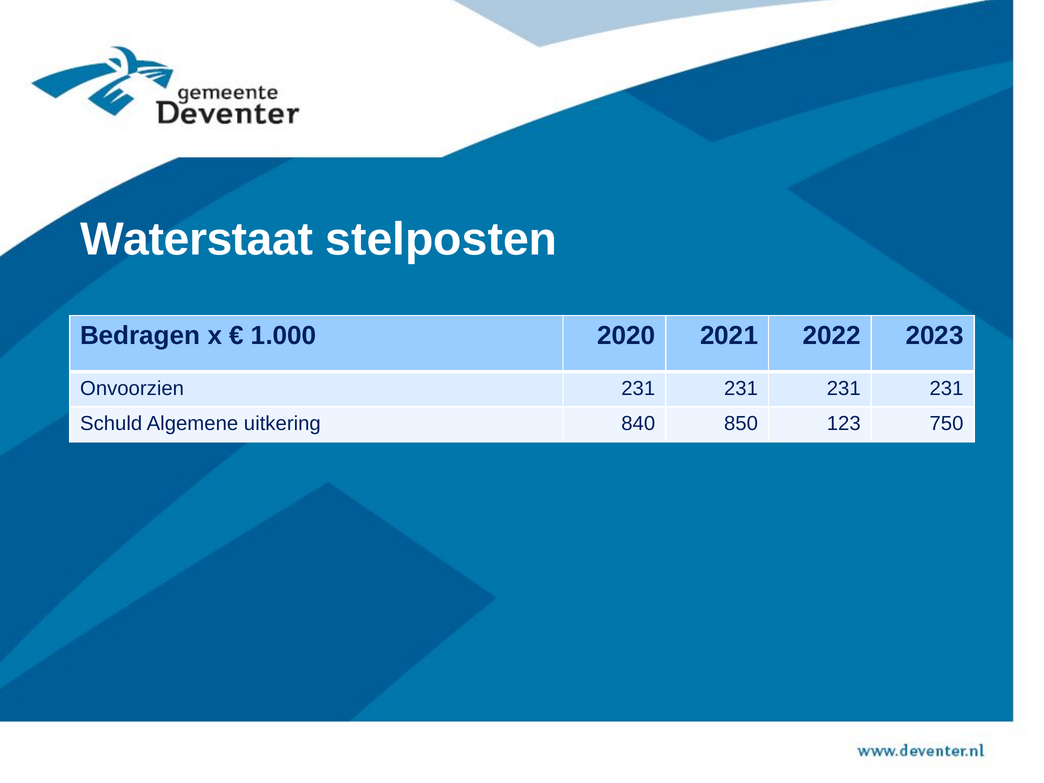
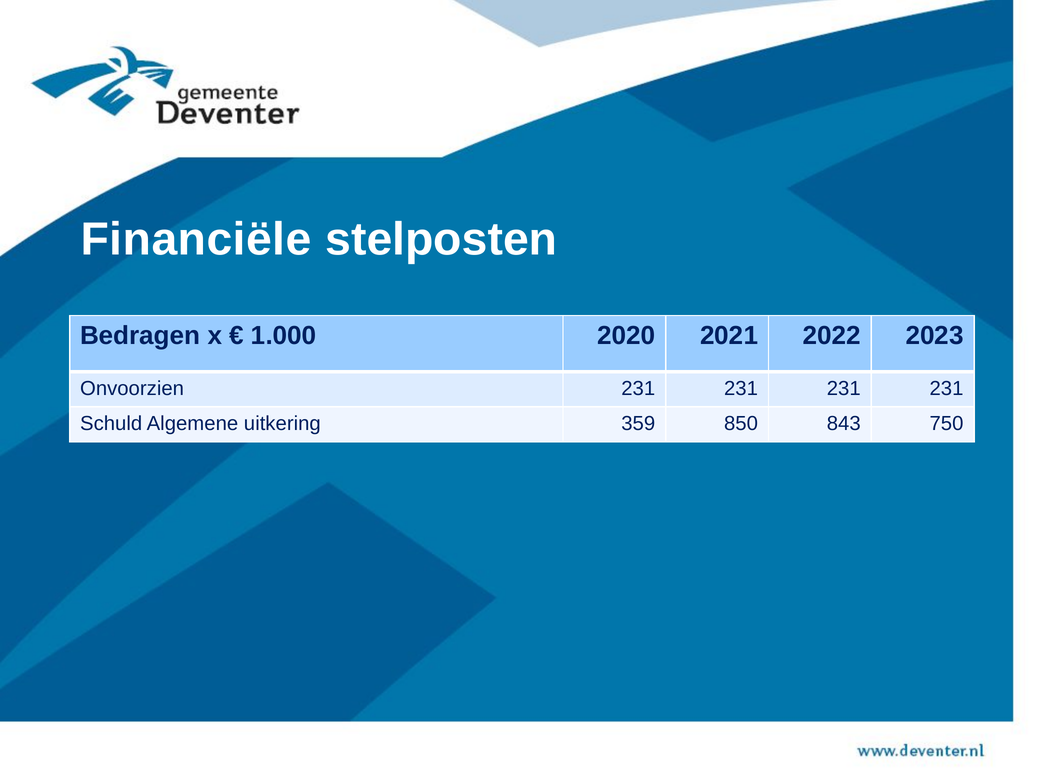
Waterstaat: Waterstaat -> Financiële
840: 840 -> 359
123: 123 -> 843
